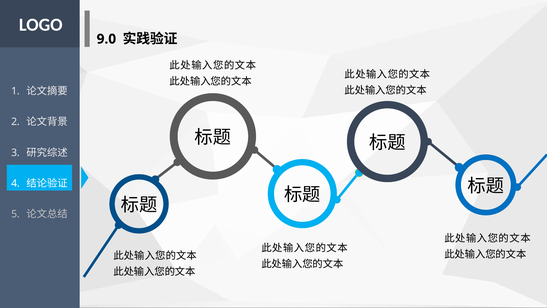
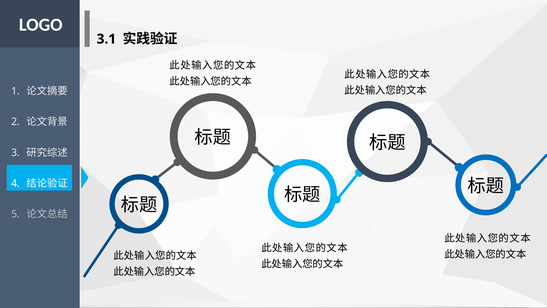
9.0: 9.0 -> 3.1
